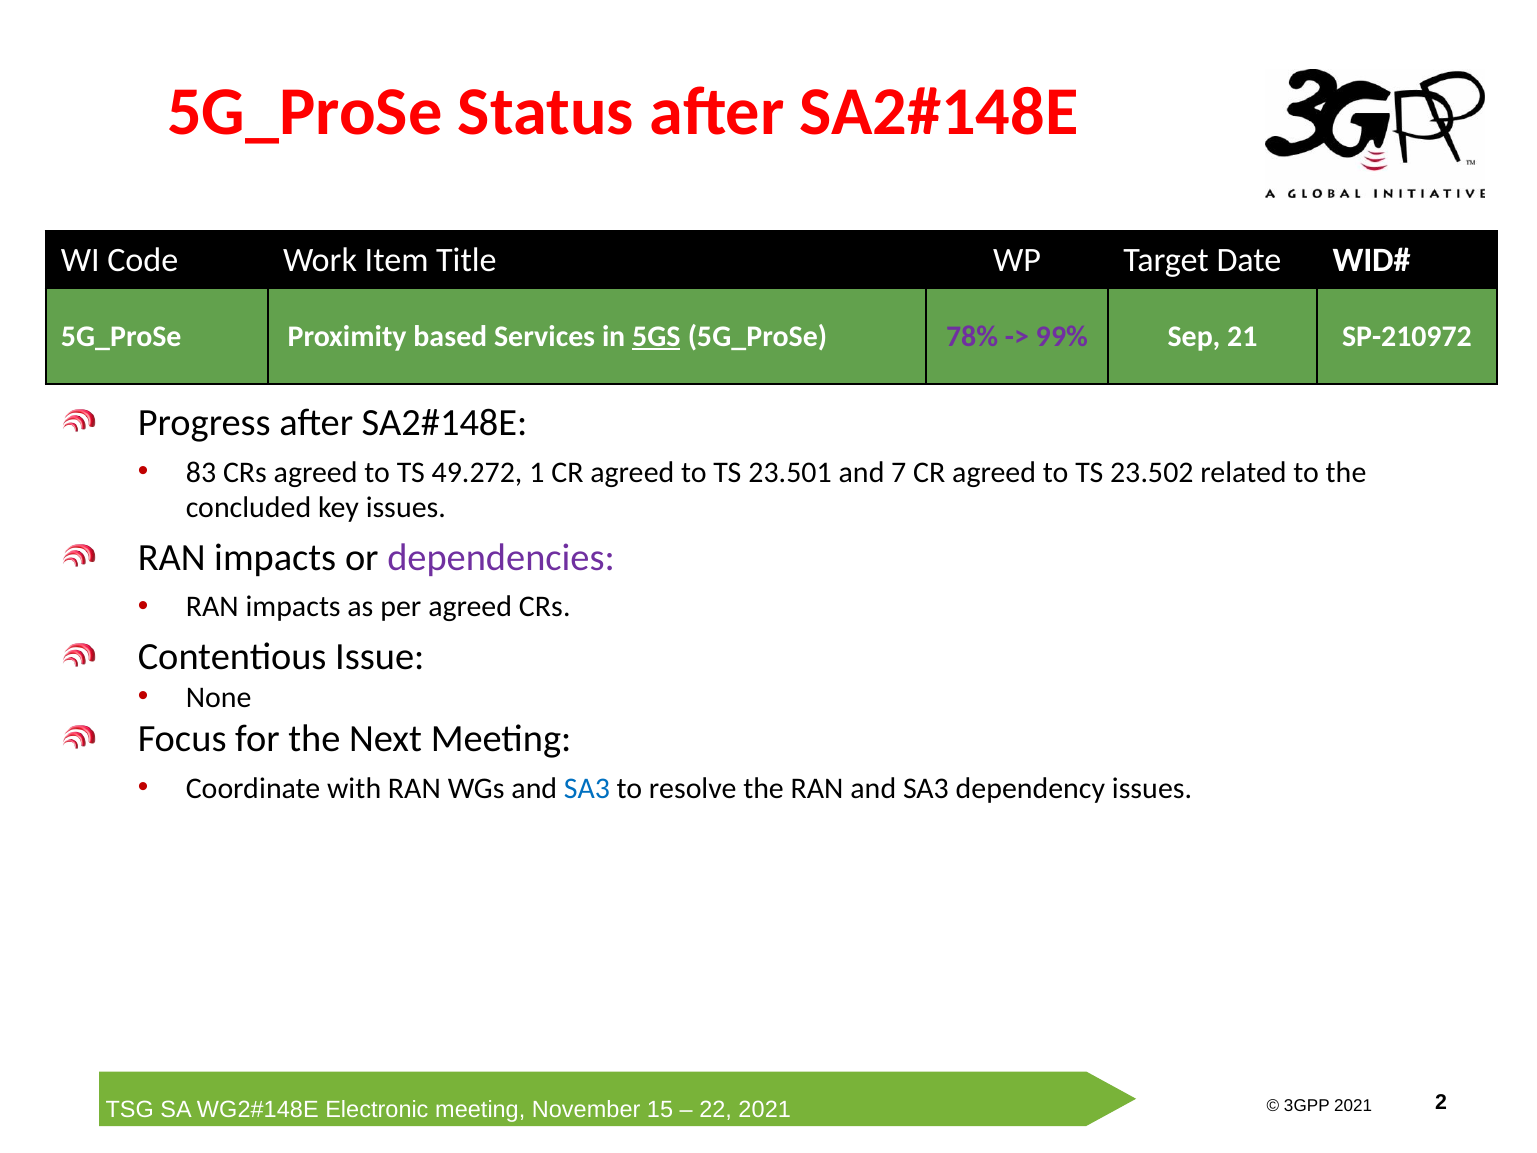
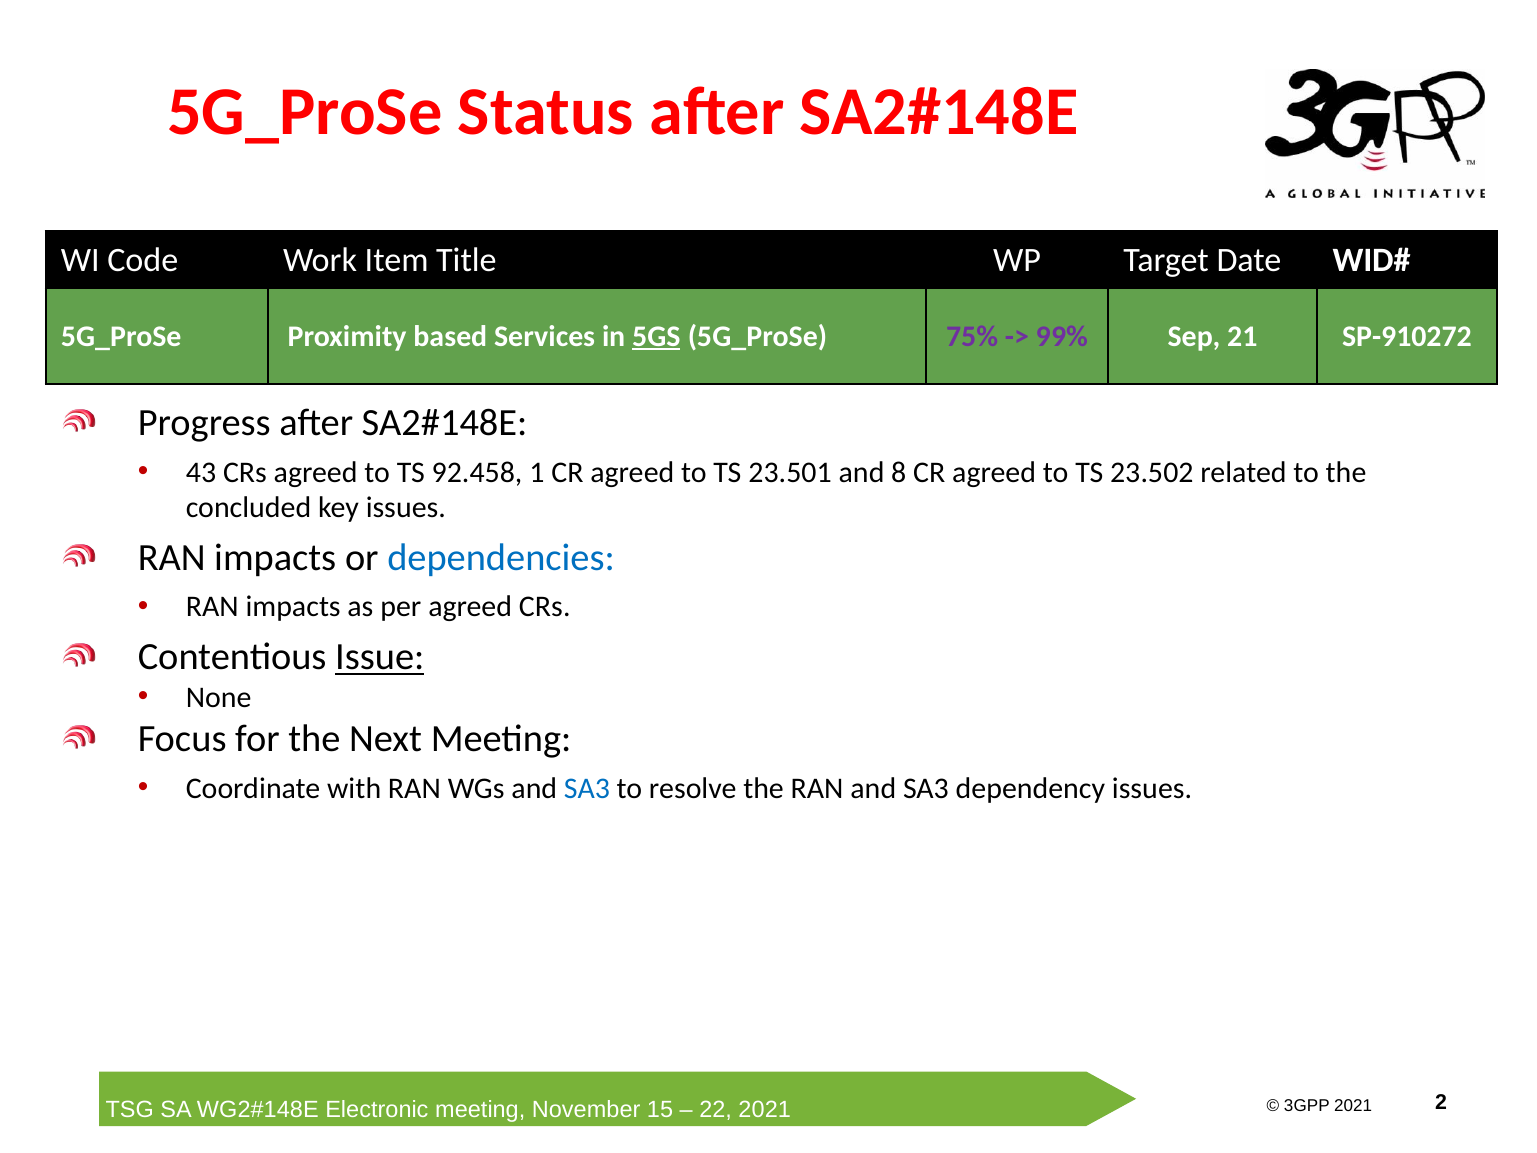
78%: 78% -> 75%
SP-210972: SP-210972 -> SP-910272
83: 83 -> 43
49.272: 49.272 -> 92.458
7: 7 -> 8
dependencies colour: purple -> blue
Issue underline: none -> present
